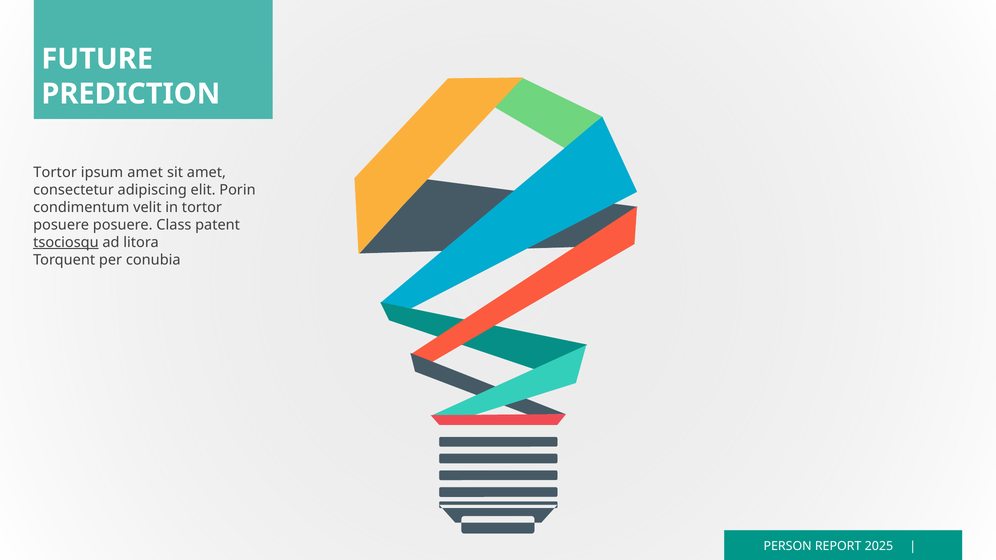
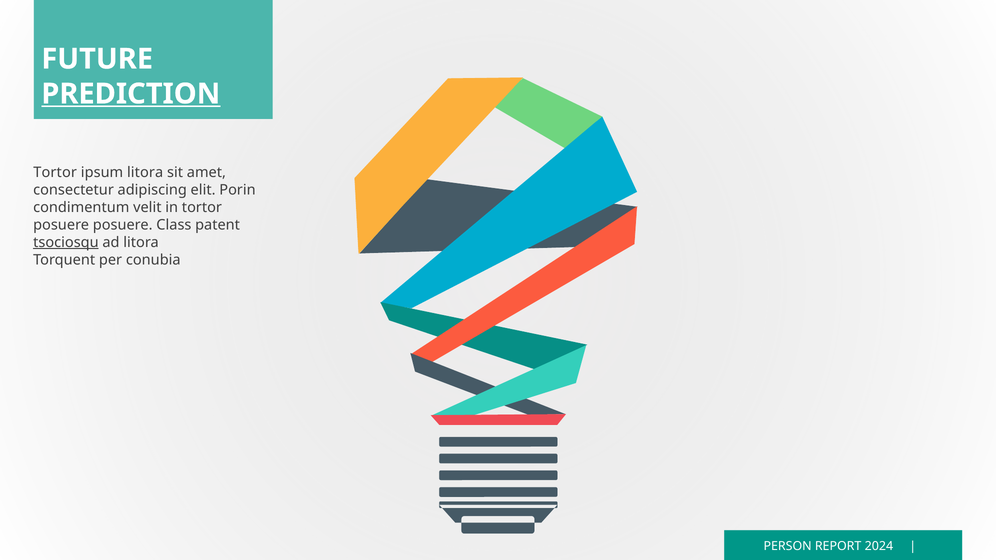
PREDICTION underline: none -> present
ipsum amet: amet -> litora
2025: 2025 -> 2024
